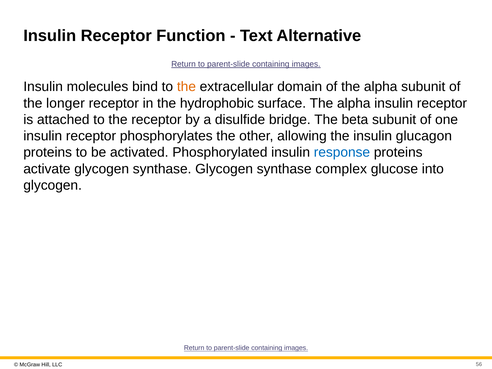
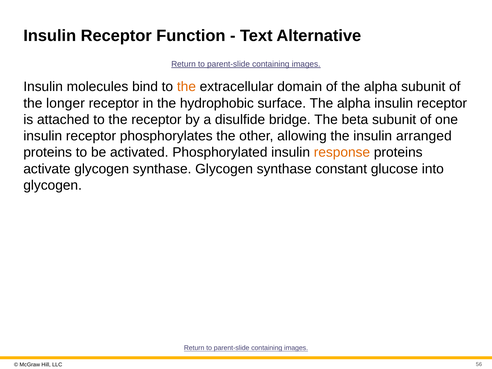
glucagon: glucagon -> arranged
response colour: blue -> orange
complex: complex -> constant
